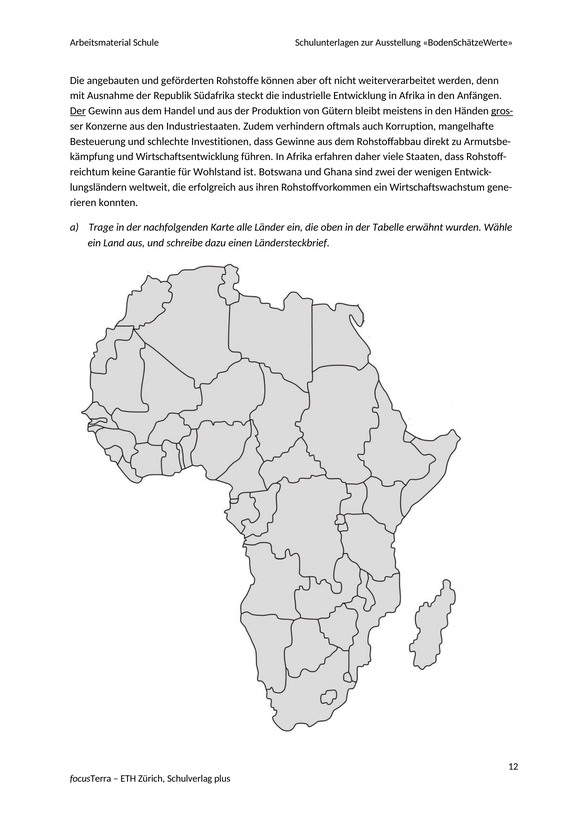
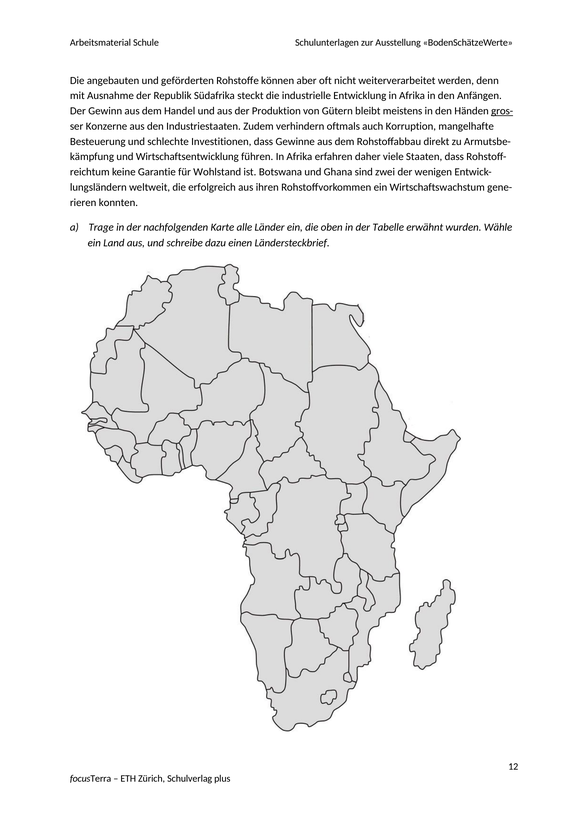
Der at (78, 111) underline: present -> none
